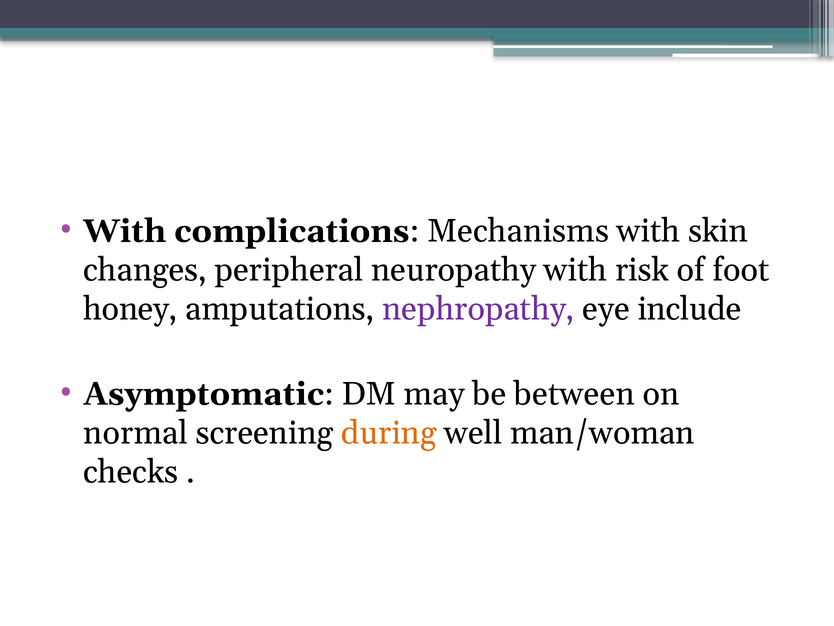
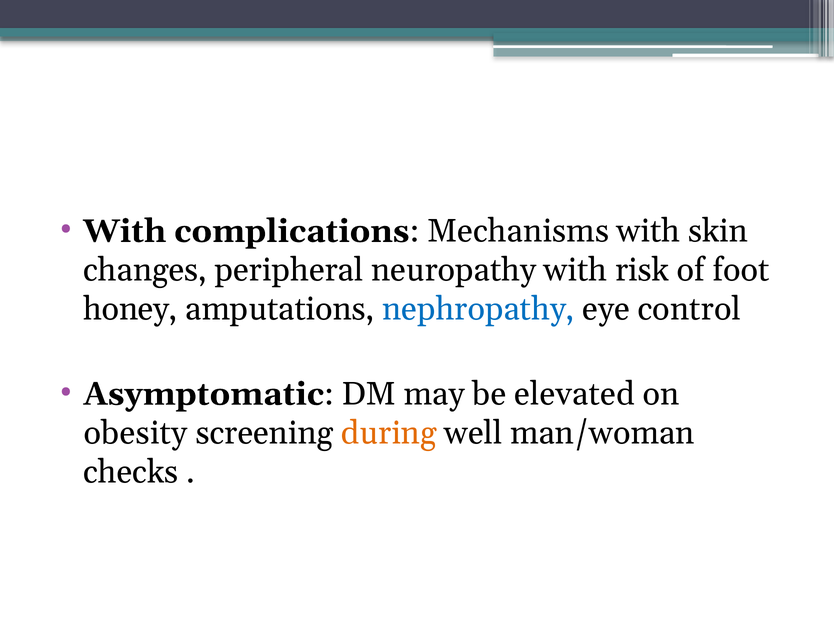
nephropathy colour: purple -> blue
include: include -> control
between: between -> elevated
normal: normal -> obesity
